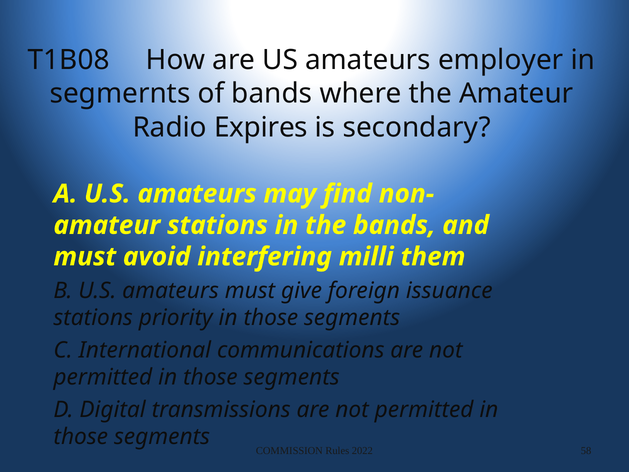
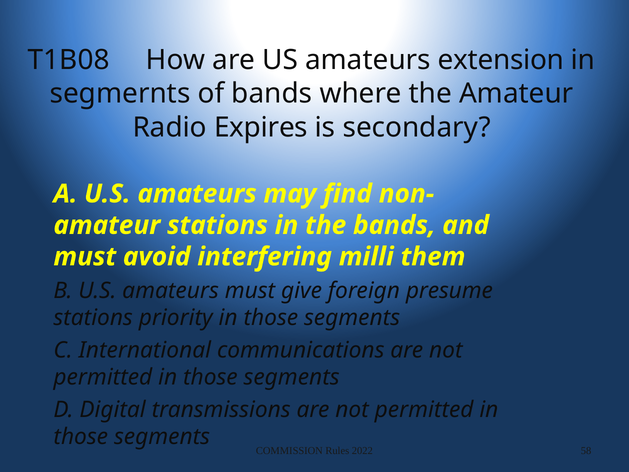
employer: employer -> extension
issuance: issuance -> presume
